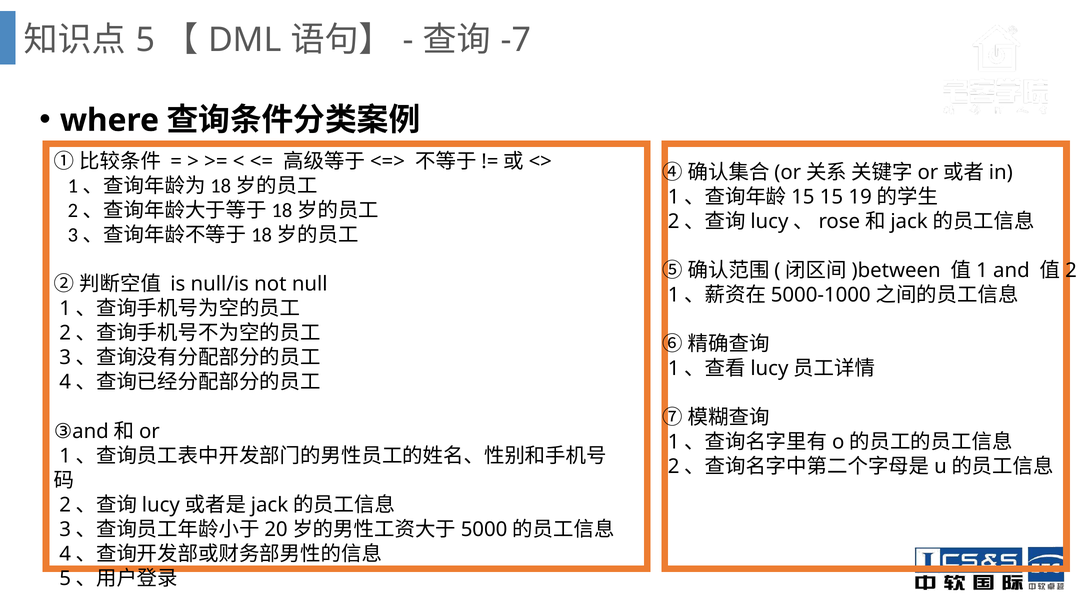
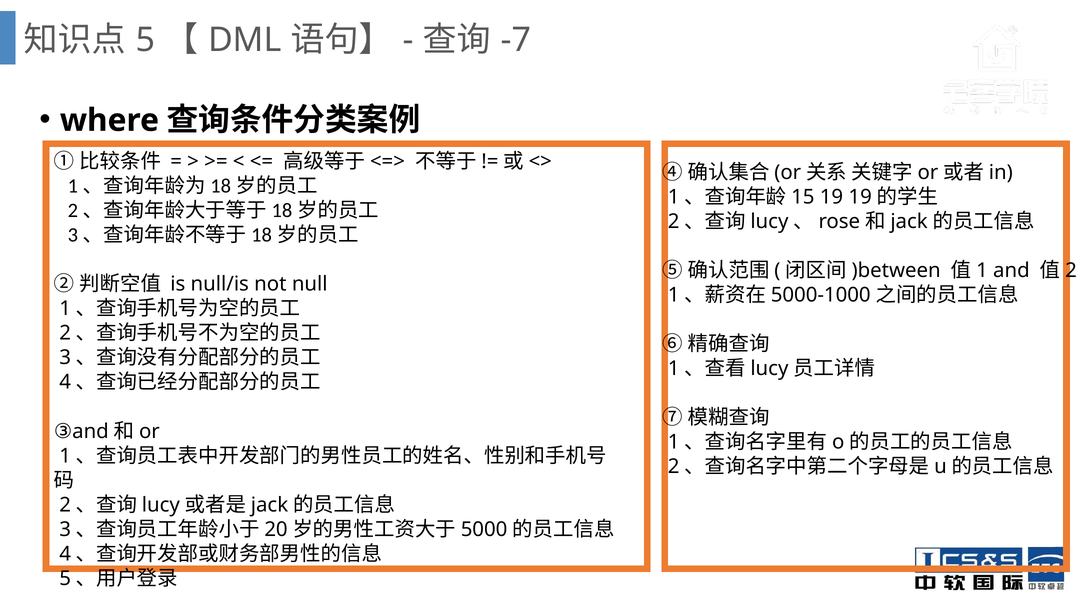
15: 15 -> 19
